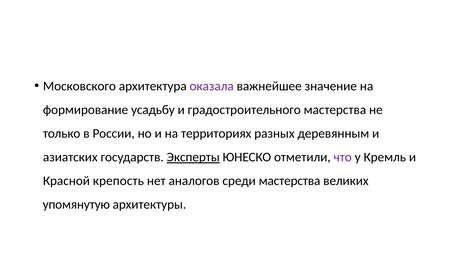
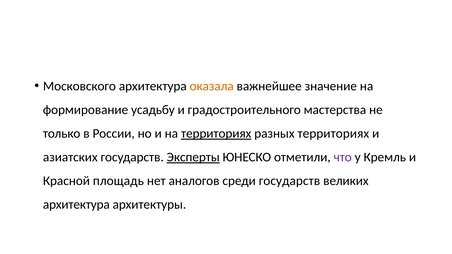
оказала colour: purple -> orange
территориях at (216, 134) underline: none -> present
разных деревянным: деревянным -> территориях
крепость: крепость -> площадь
среди мастерства: мастерства -> государств
упомянутую at (76, 205): упомянутую -> архитектура
